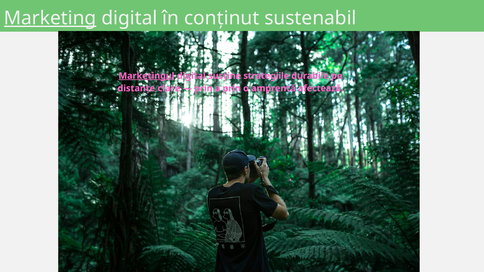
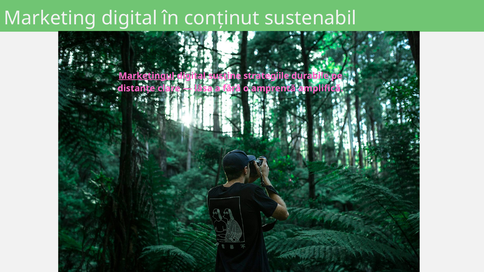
Marketing underline: present -> none
prin at (203, 88): prin -> lăsa
a prin: prin -> fără
afectează: afectează -> amplifică
